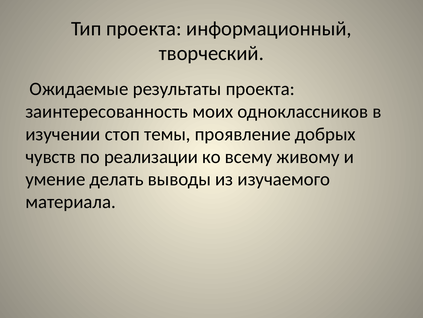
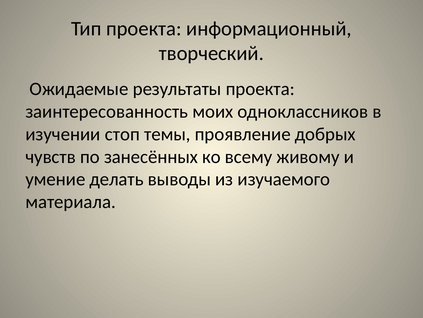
реализации: реализации -> занесённых
